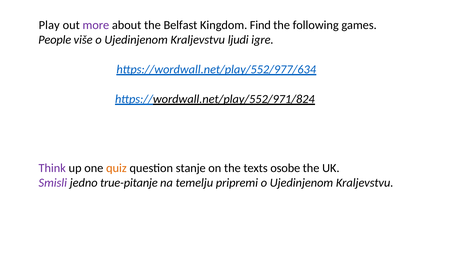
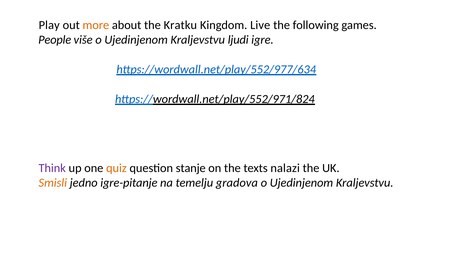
more colour: purple -> orange
Belfast: Belfast -> Kratku
Find: Find -> Live
osobe: osobe -> nalazi
Smisli colour: purple -> orange
true-pitanje: true-pitanje -> igre-pitanje
pripremi: pripremi -> gradova
